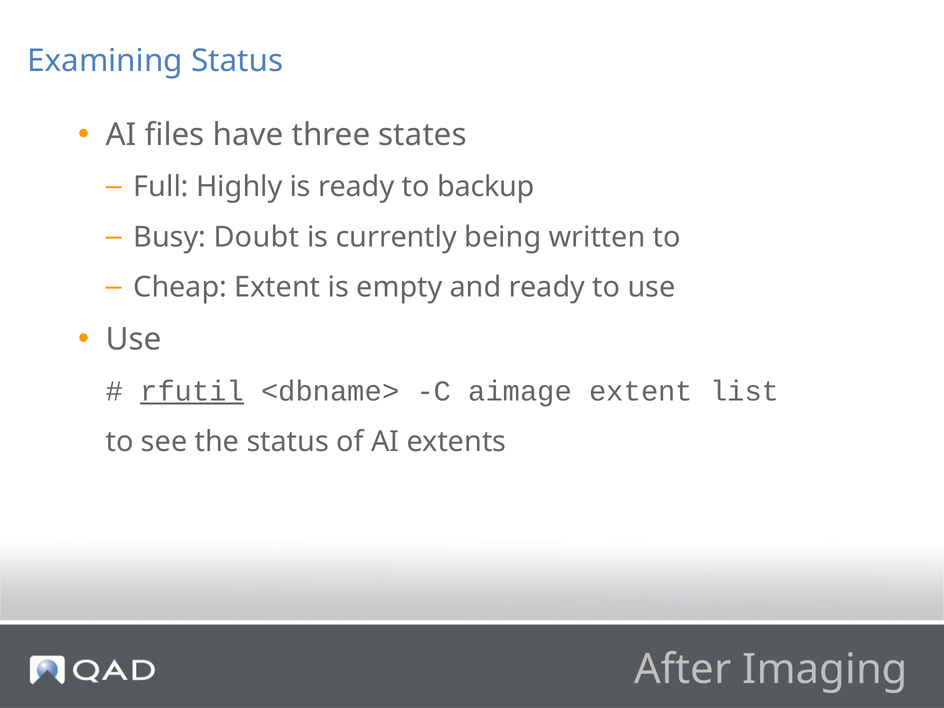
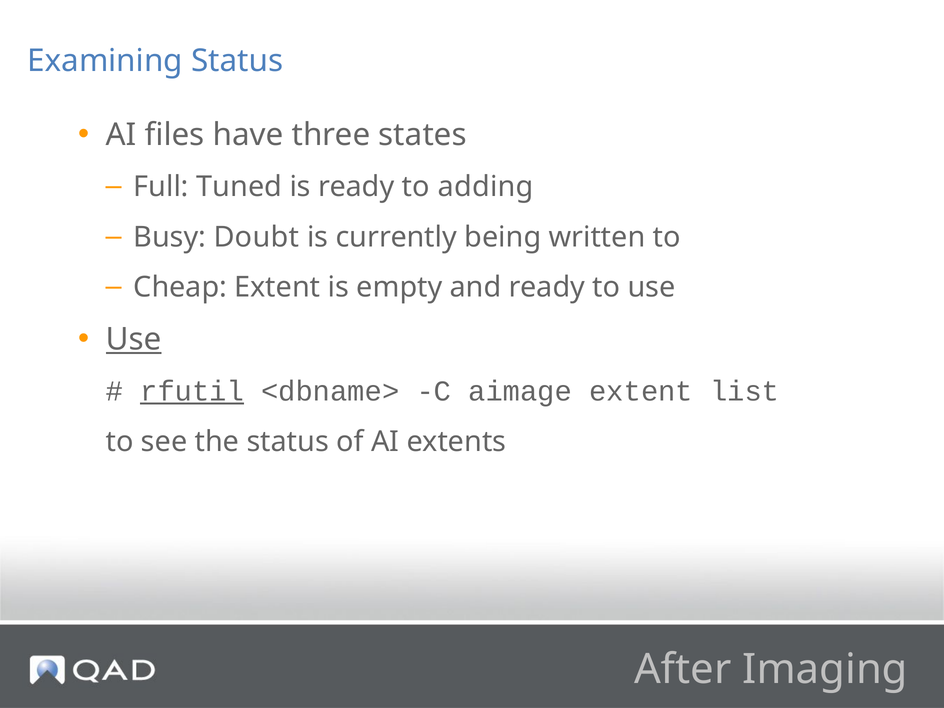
Highly: Highly -> Tuned
backup: backup -> adding
Use at (134, 339) underline: none -> present
